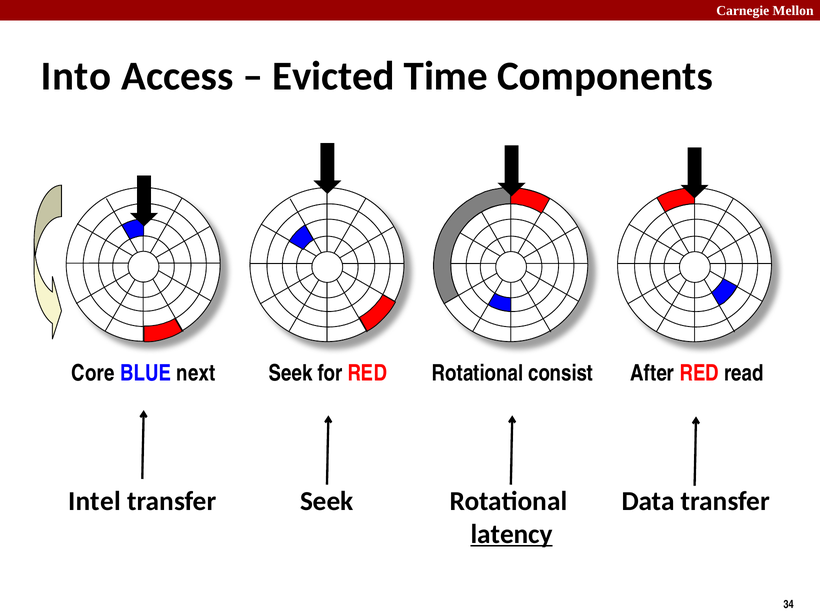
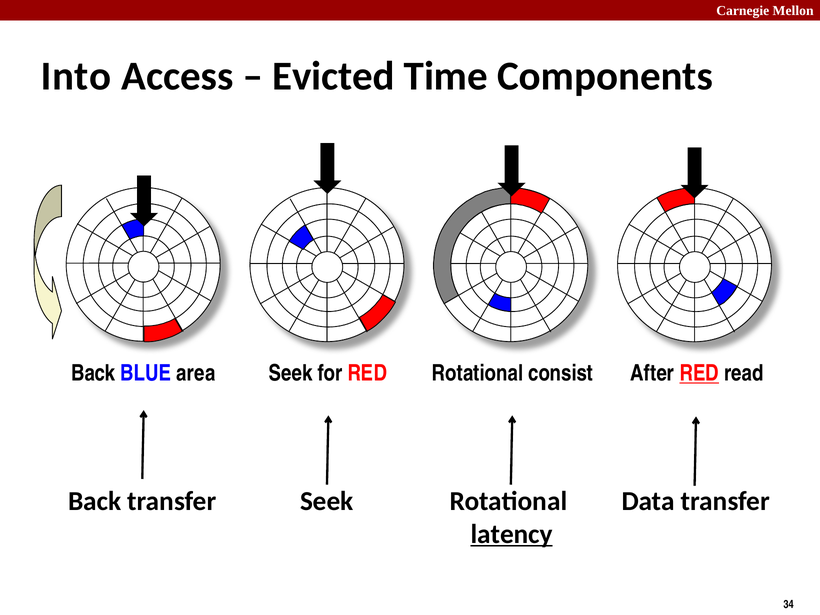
Core at (93, 373): Core -> Back
next: next -> area
RED at (699, 373) underline: none -> present
Intel at (94, 501): Intel -> Back
